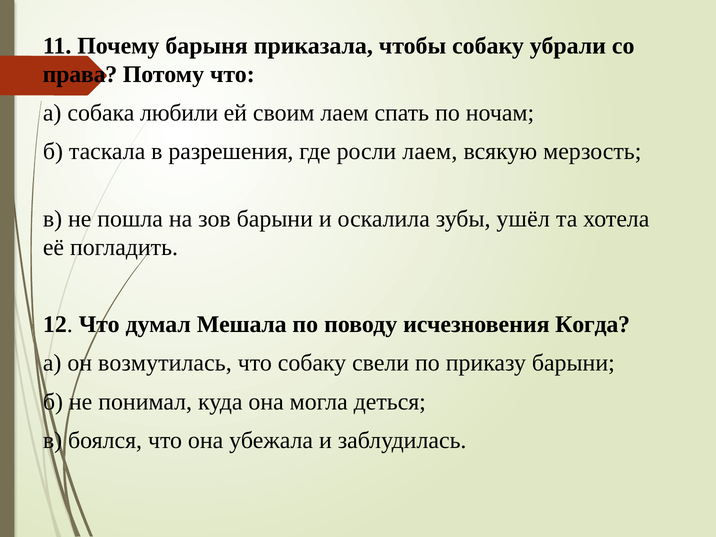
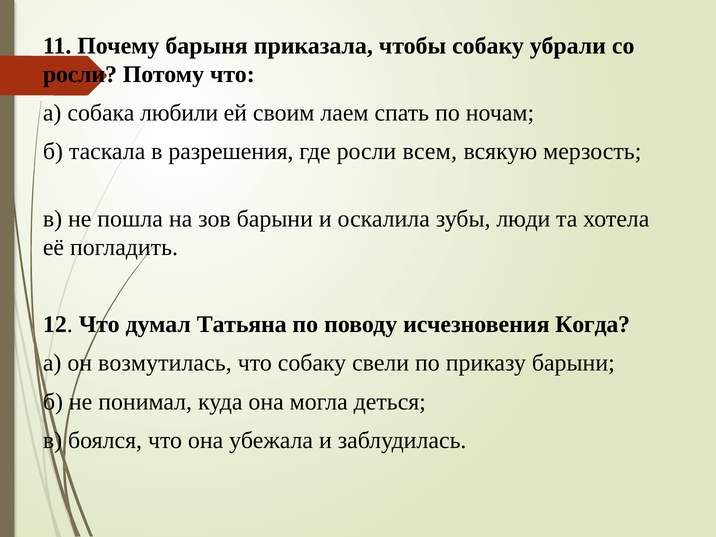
права at (80, 74): права -> росли
росли лаем: лаем -> всем
ушёл: ушёл -> люди
Мешала: Мешала -> Татьяна
